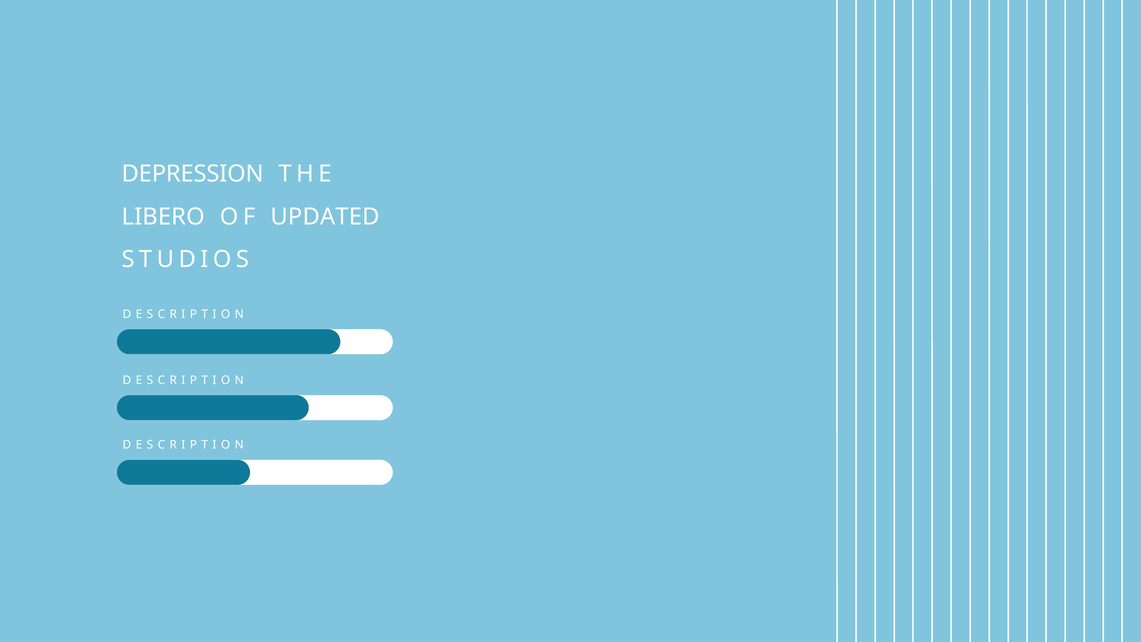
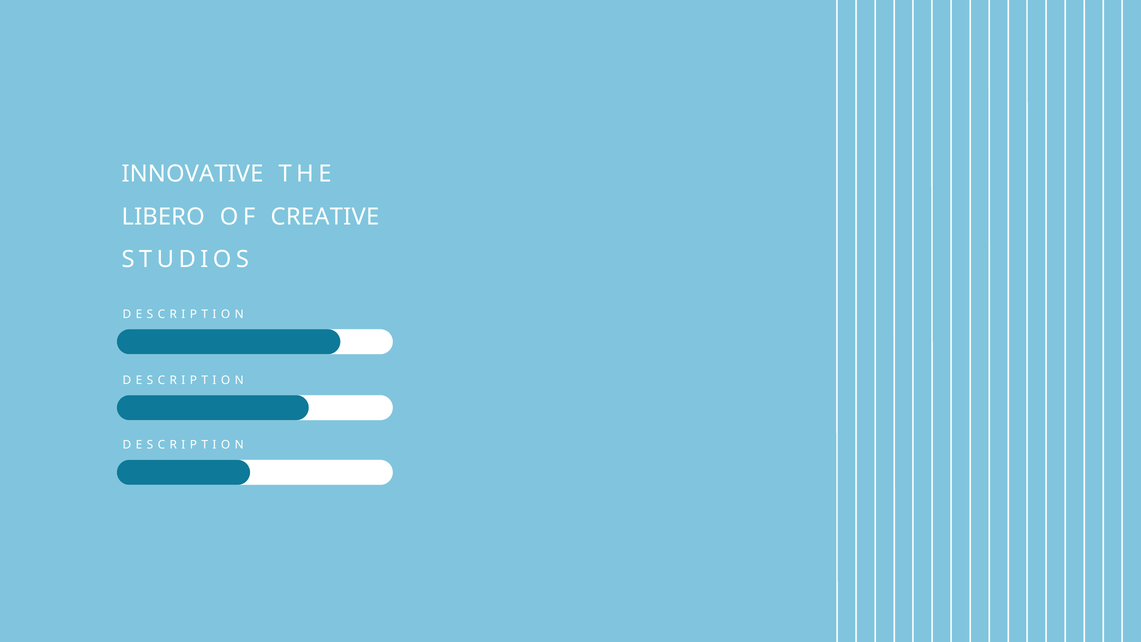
DEPRESSION: DEPRESSION -> INNOVATIVE
UPDATED: UPDATED -> CREATIVE
